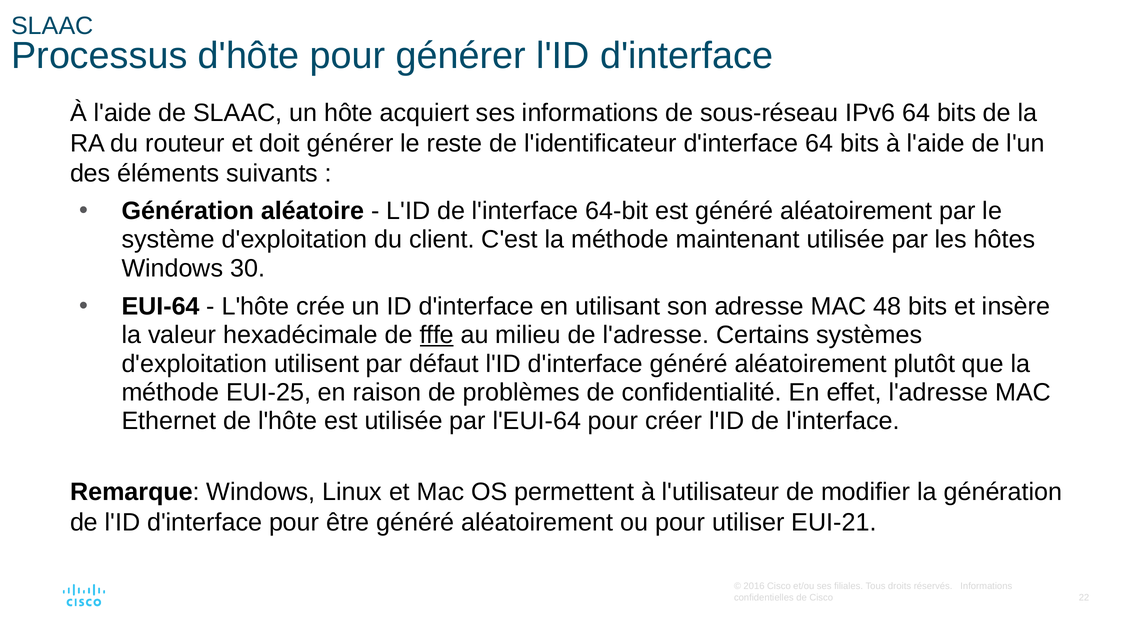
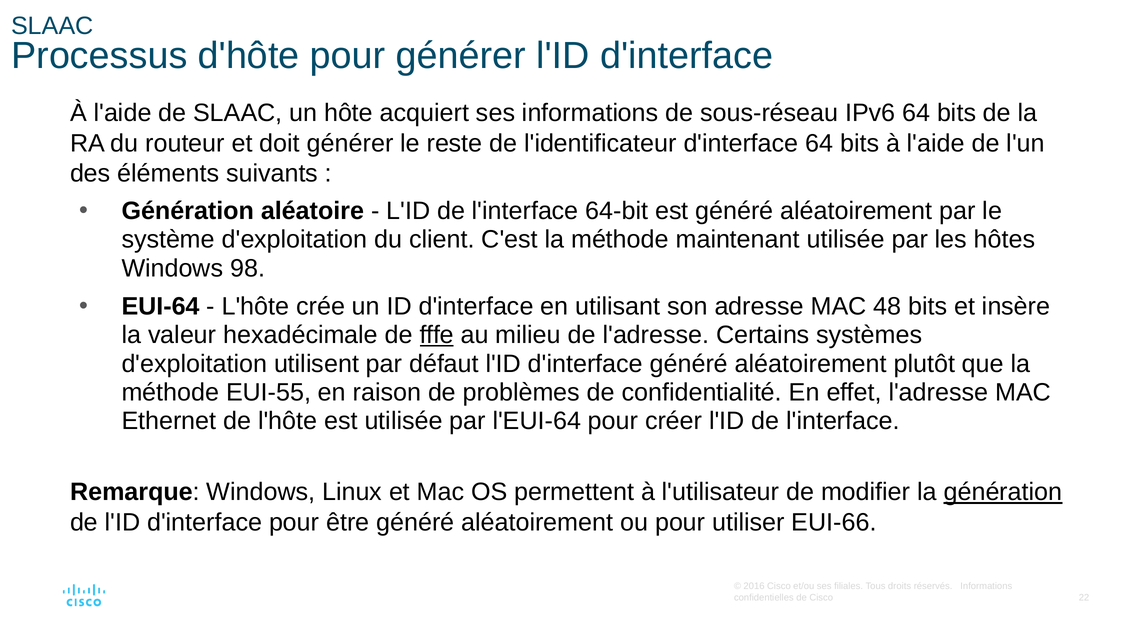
30: 30 -> 98
EUI-25: EUI-25 -> EUI-55
génération at (1003, 492) underline: none -> present
EUI-21: EUI-21 -> EUI-66
